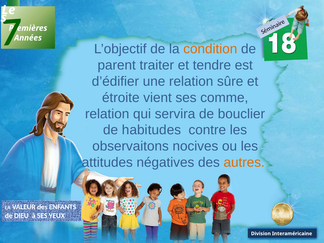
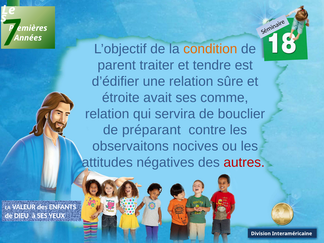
vient: vient -> avait
habitudes: habitudes -> préparant
autres colour: orange -> red
